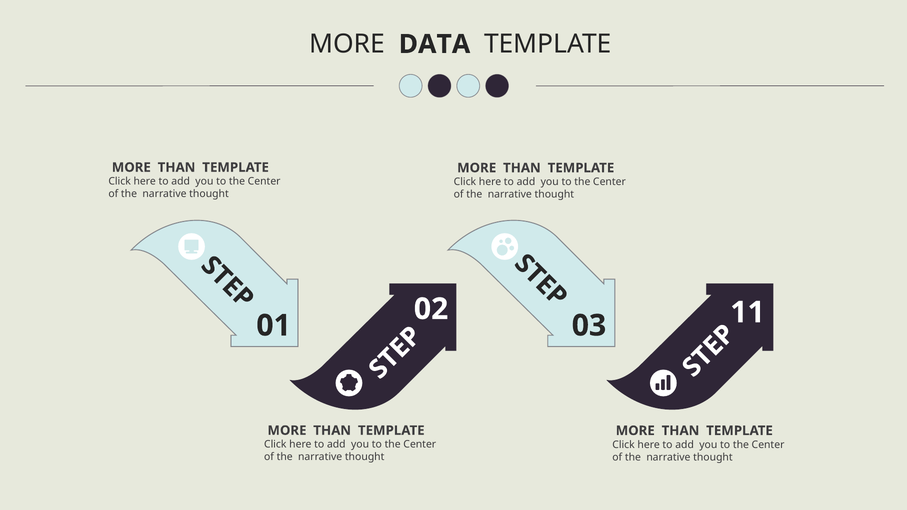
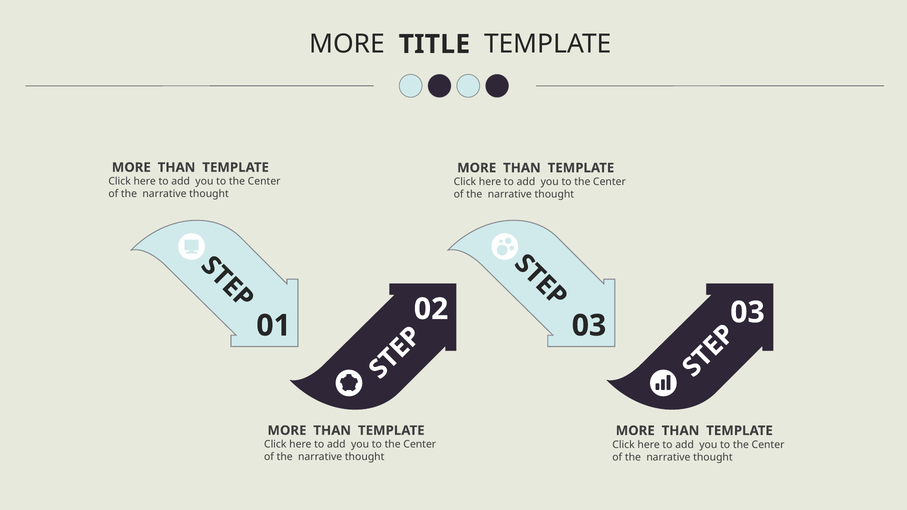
DATA: DATA -> TITLE
03 11: 11 -> 03
